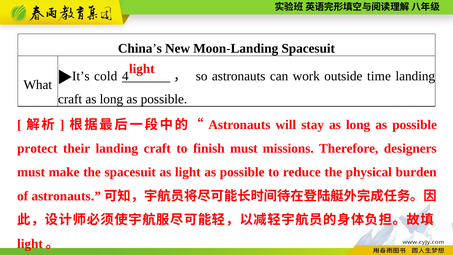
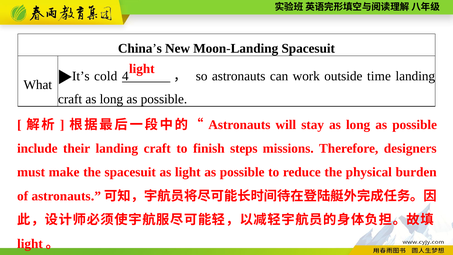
protect: protect -> include
finish must: must -> steps
